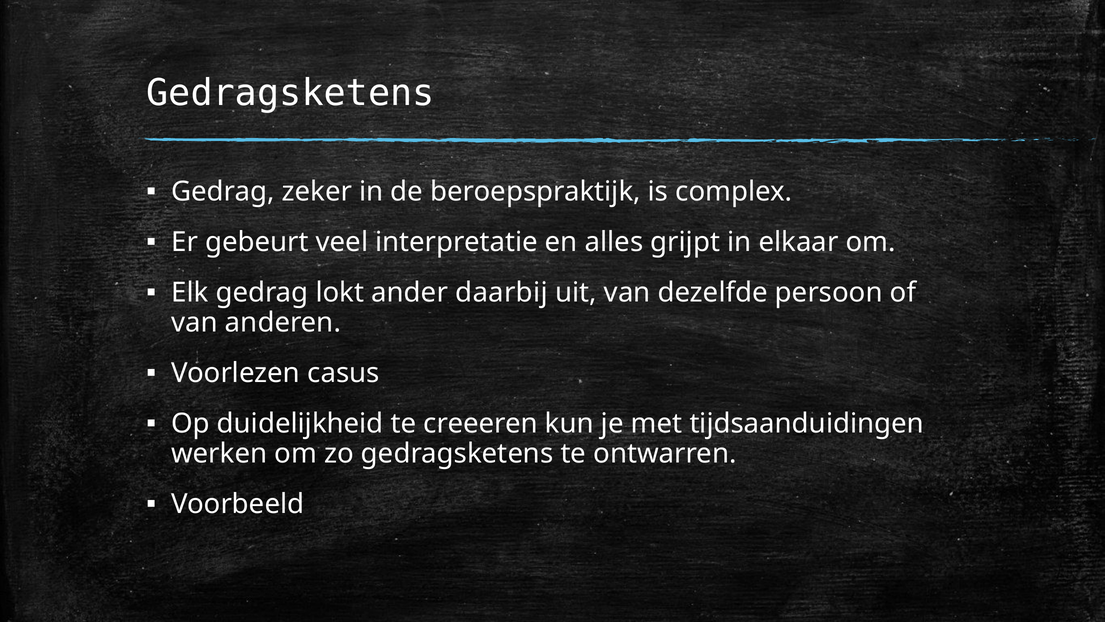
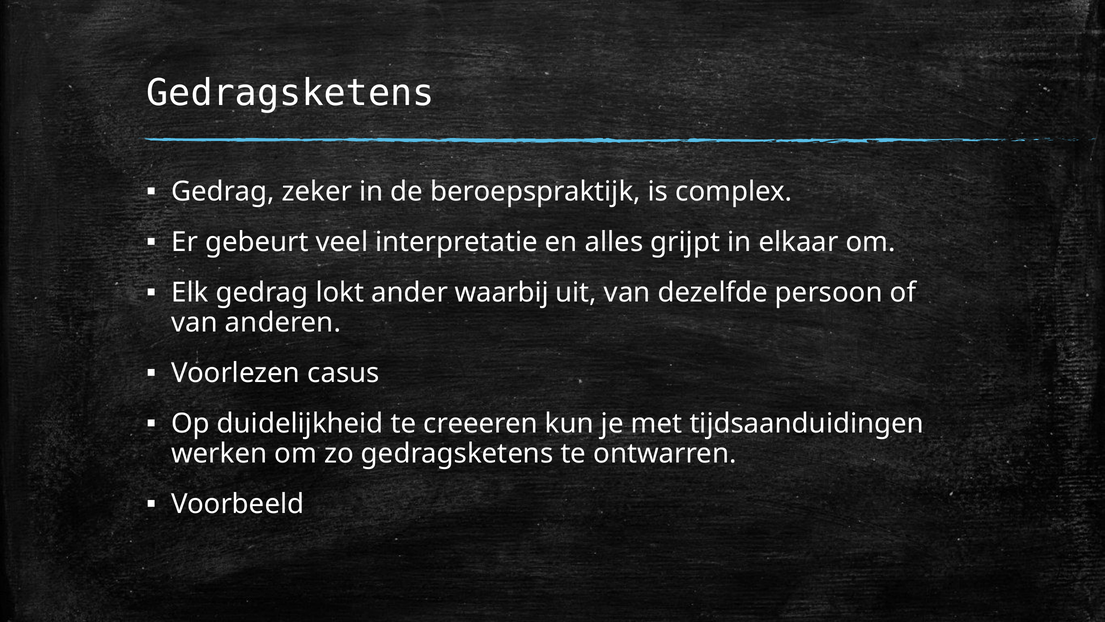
daarbij: daarbij -> waarbij
